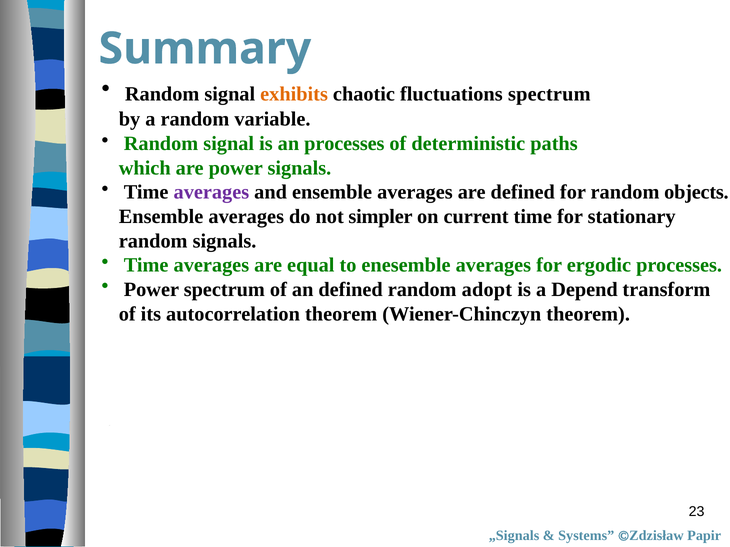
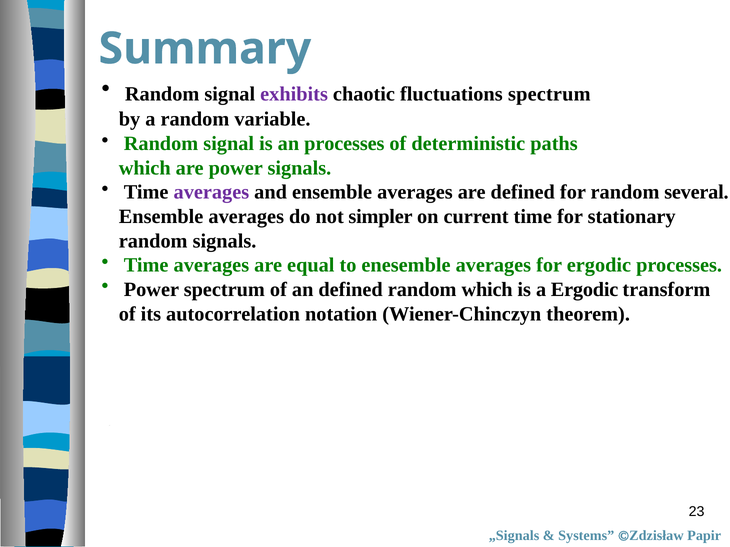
exhibits colour: orange -> purple
objects: objects -> several
random adopt: adopt -> which
a Depend: Depend -> Ergodic
autocorrelation theorem: theorem -> notation
